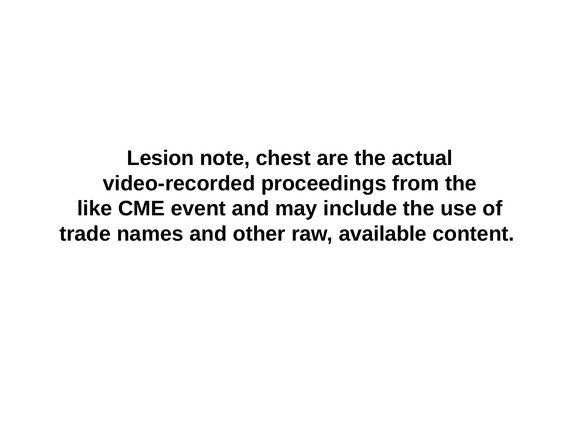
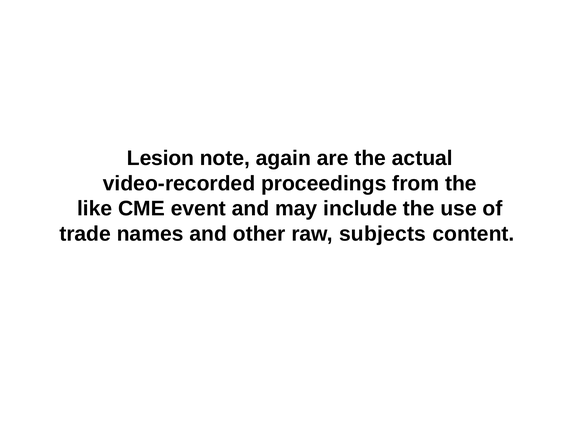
chest: chest -> again
available: available -> subjects
